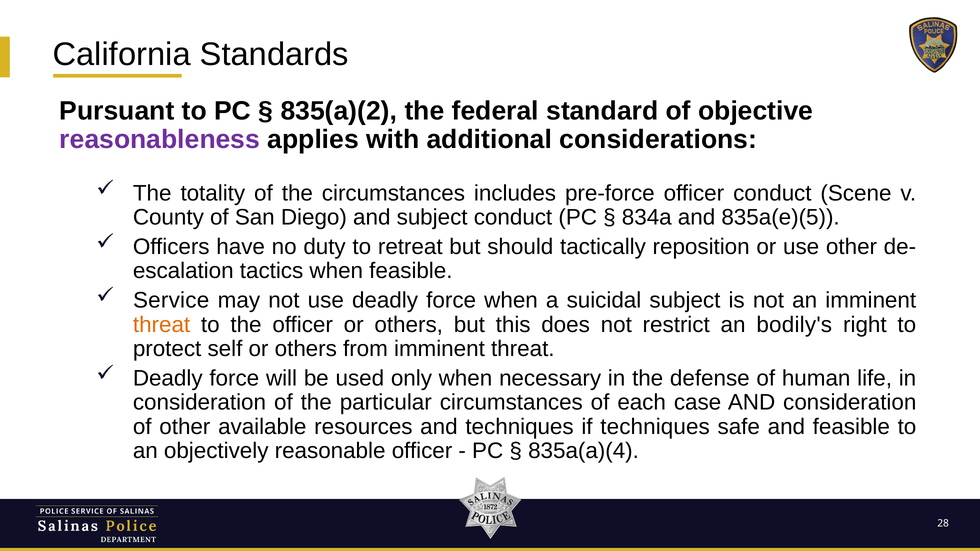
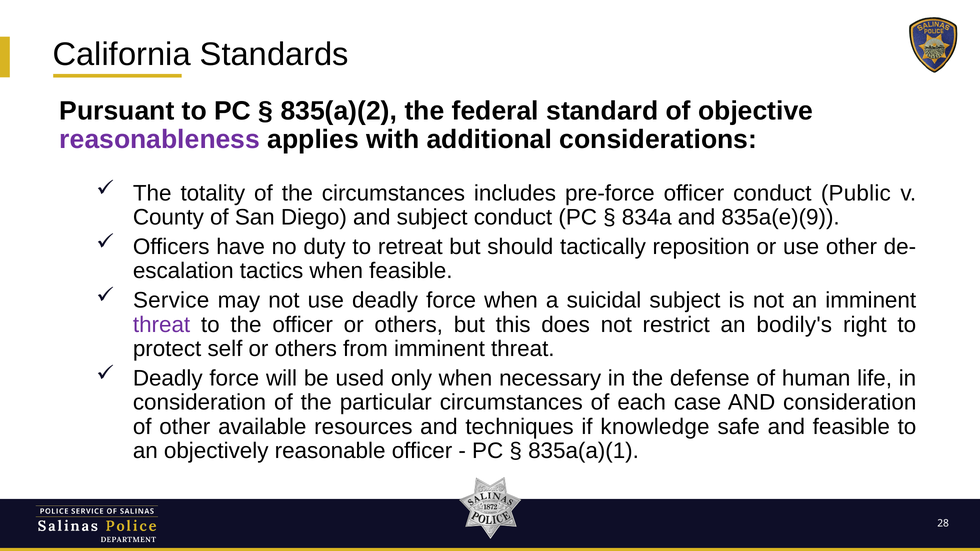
Scene: Scene -> Public
835a(e)(5: 835a(e)(5 -> 835a(e)(9
threat at (162, 325) colour: orange -> purple
if techniques: techniques -> knowledge
835a(a)(4: 835a(a)(4 -> 835a(a)(1
